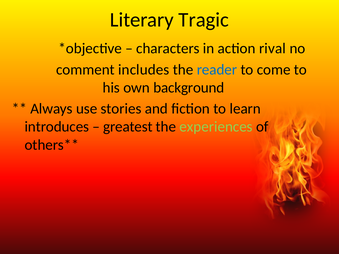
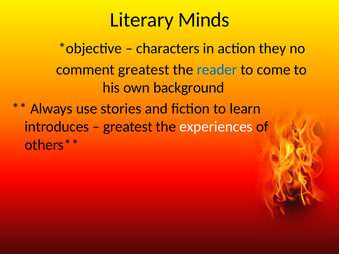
Tragic: Tragic -> Minds
rival: rival -> they
comment includes: includes -> greatest
experiences colour: light green -> white
